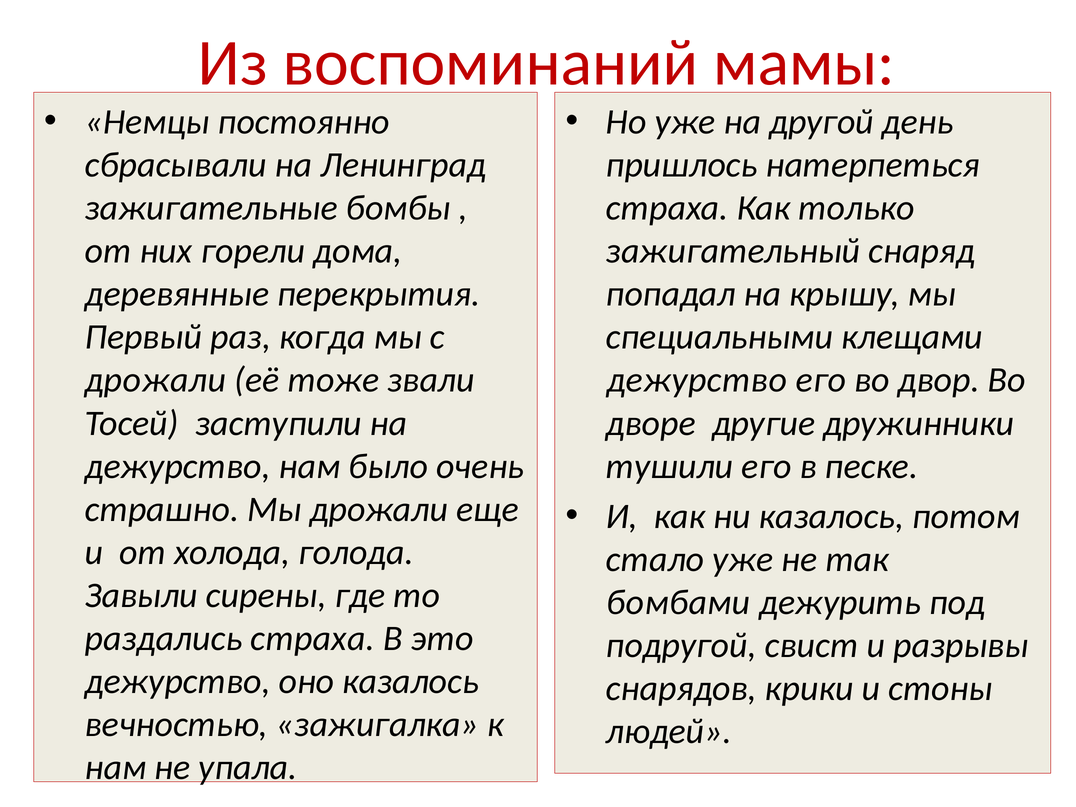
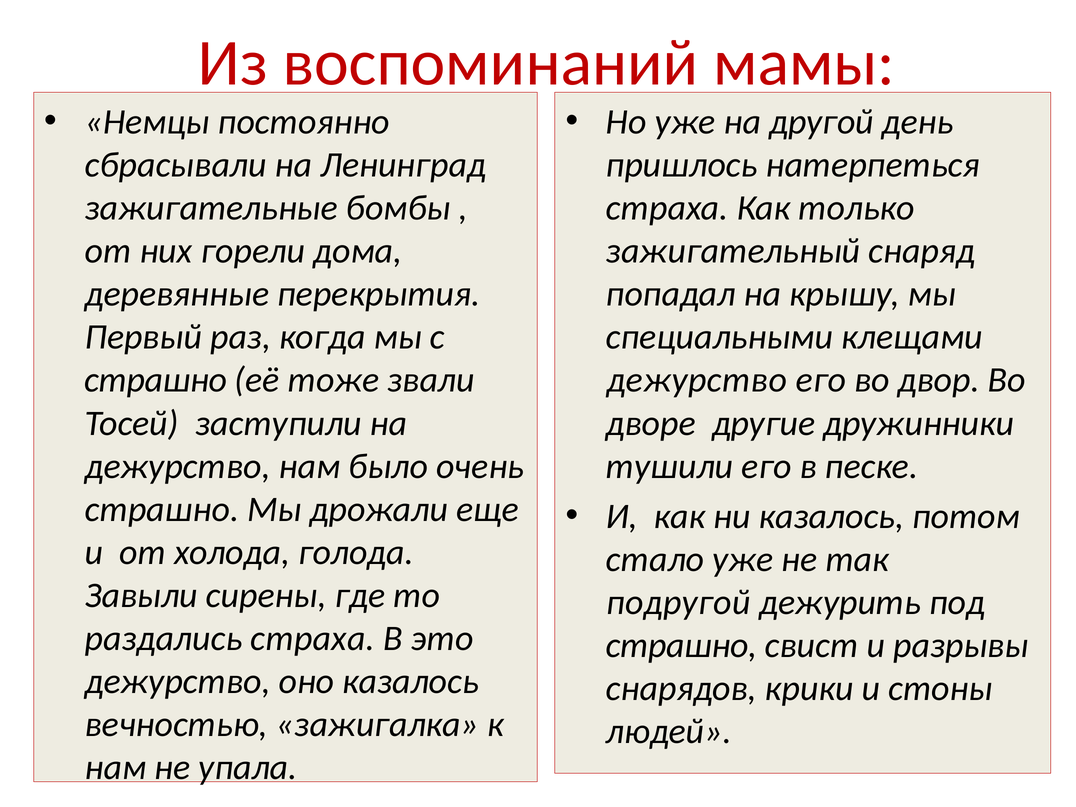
дрожали at (155, 380): дрожали -> страшно
бомбами: бомбами -> подругой
подругой at (681, 646): подругой -> страшно
